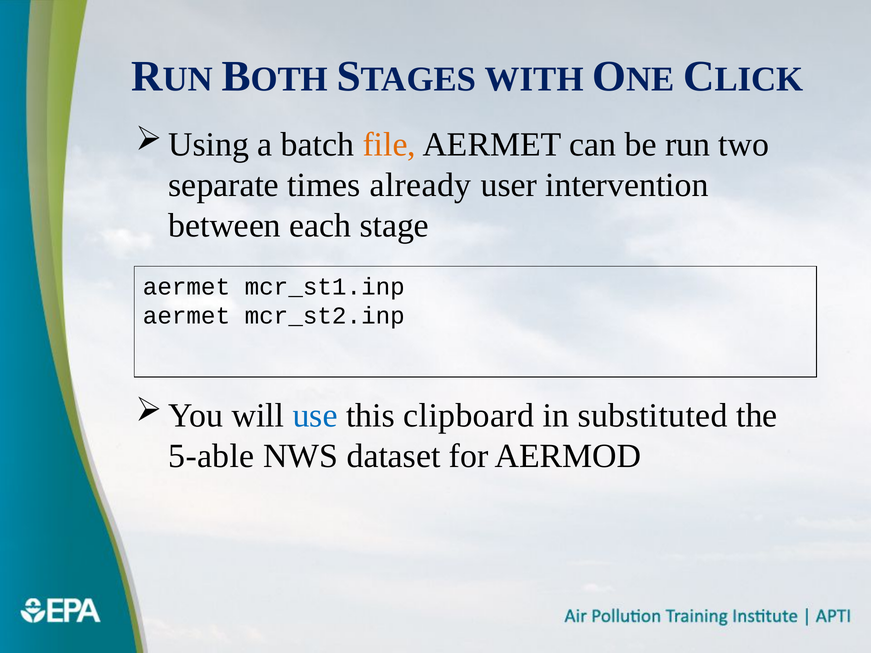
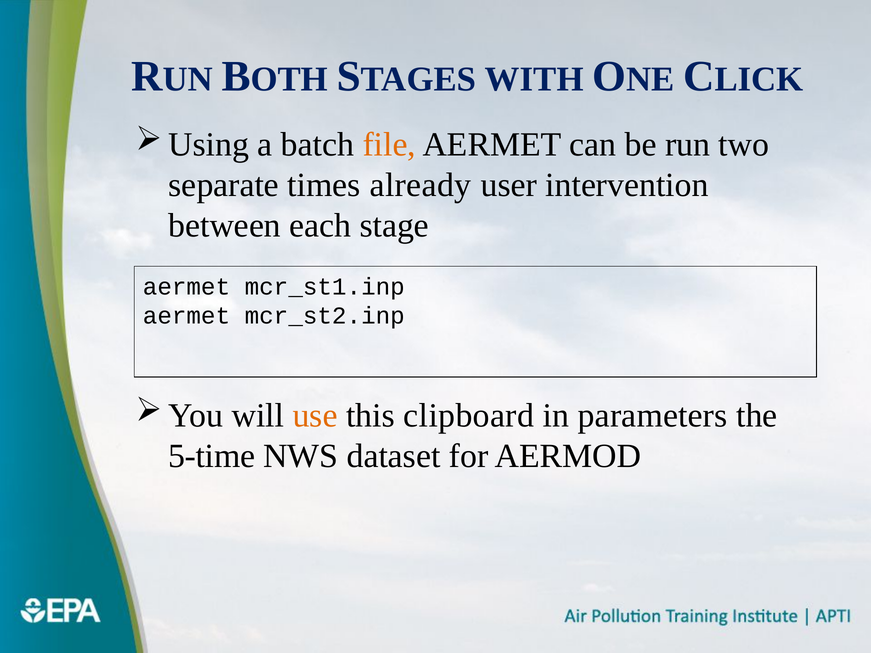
use colour: blue -> orange
substituted: substituted -> parameters
5-able: 5-able -> 5-time
